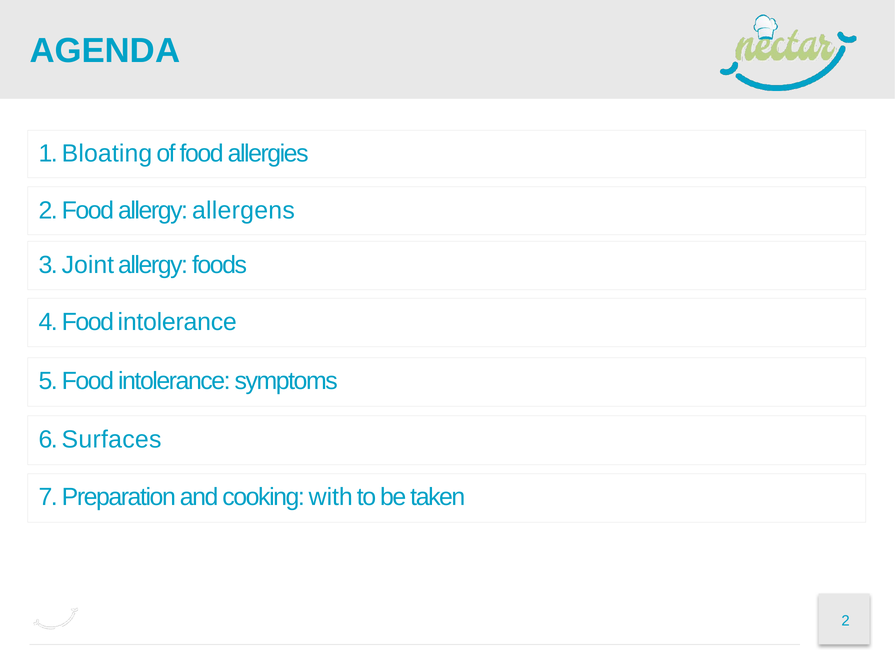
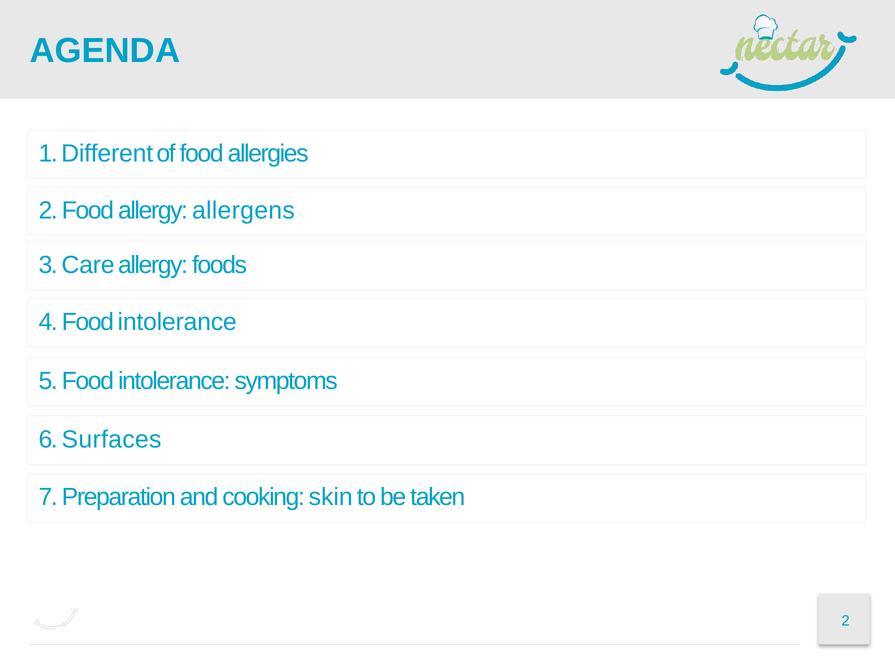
Bloating: Bloating -> Different
Joint: Joint -> Care
with: with -> skin
